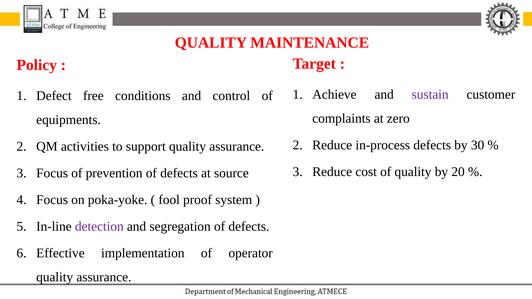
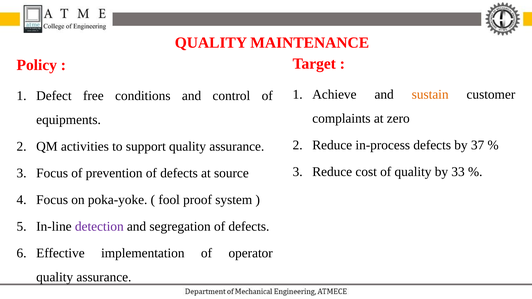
sustain colour: purple -> orange
30: 30 -> 37
20: 20 -> 33
